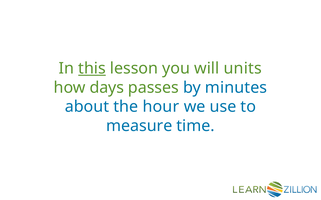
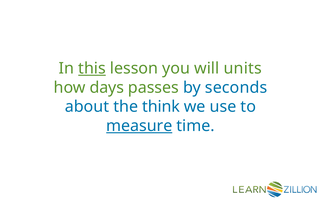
minutes: minutes -> seconds
hour: hour -> think
measure underline: none -> present
